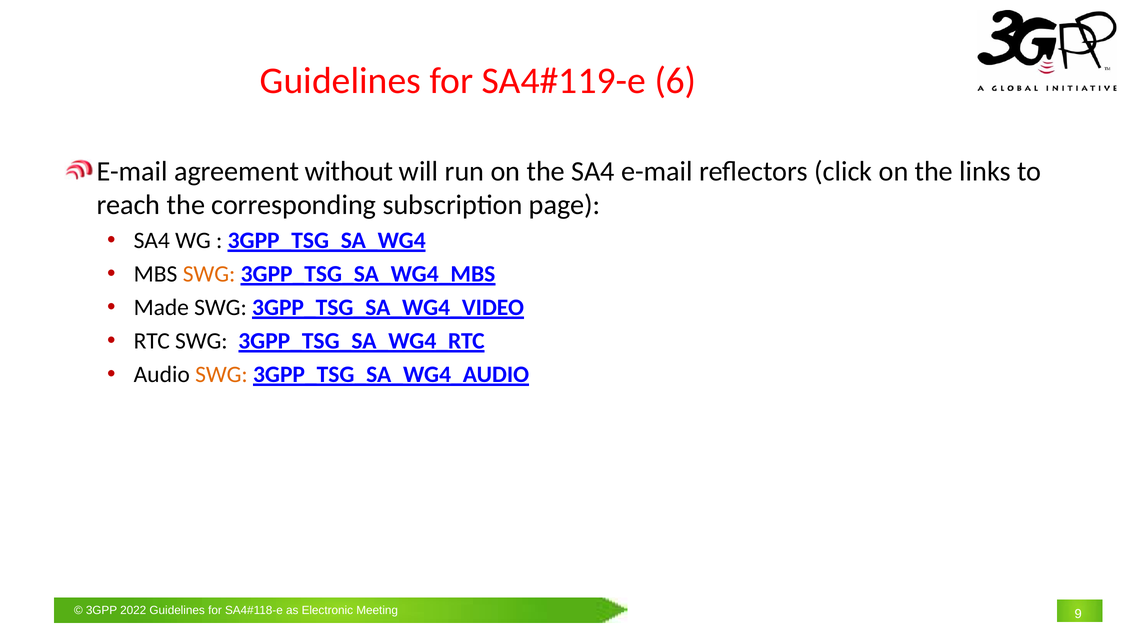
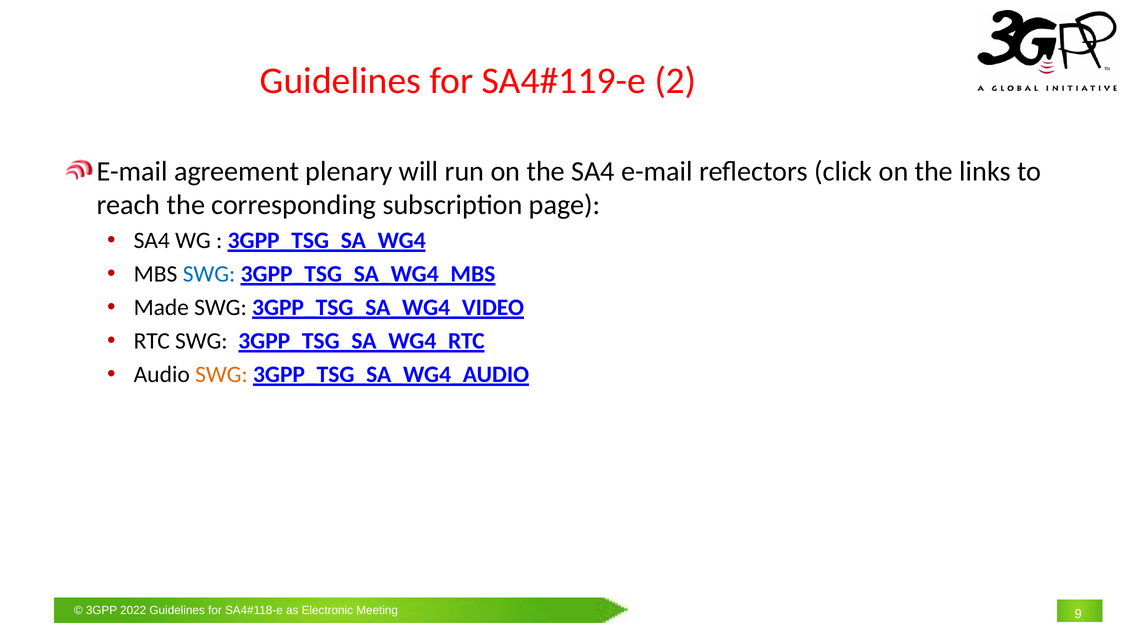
6: 6 -> 2
without: without -> plenary
SWG at (209, 274) colour: orange -> blue
